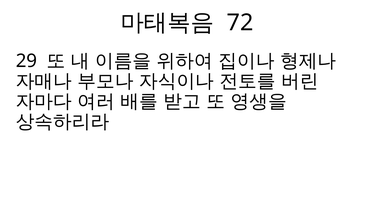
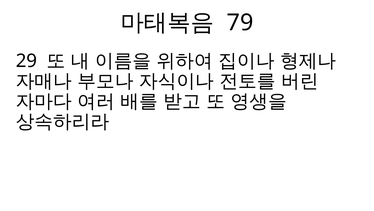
72: 72 -> 79
